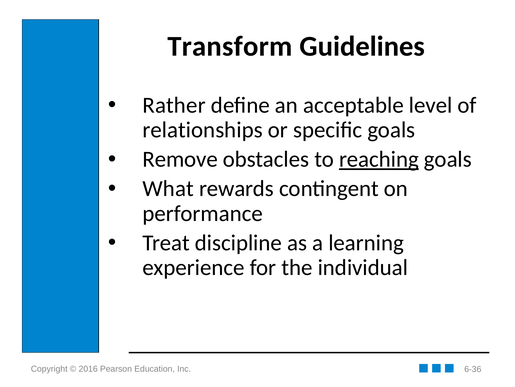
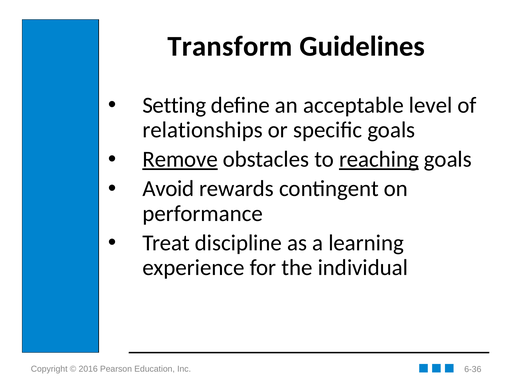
Rather: Rather -> Setting
Remove underline: none -> present
What: What -> Avoid
